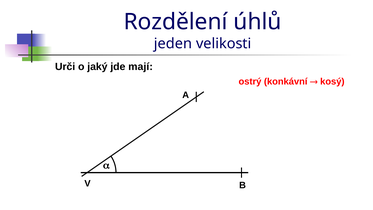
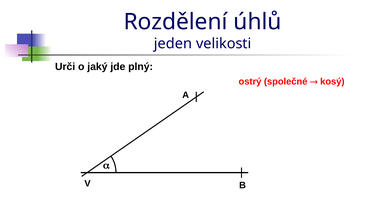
mají: mají -> plný
konkávní: konkávní -> společné
